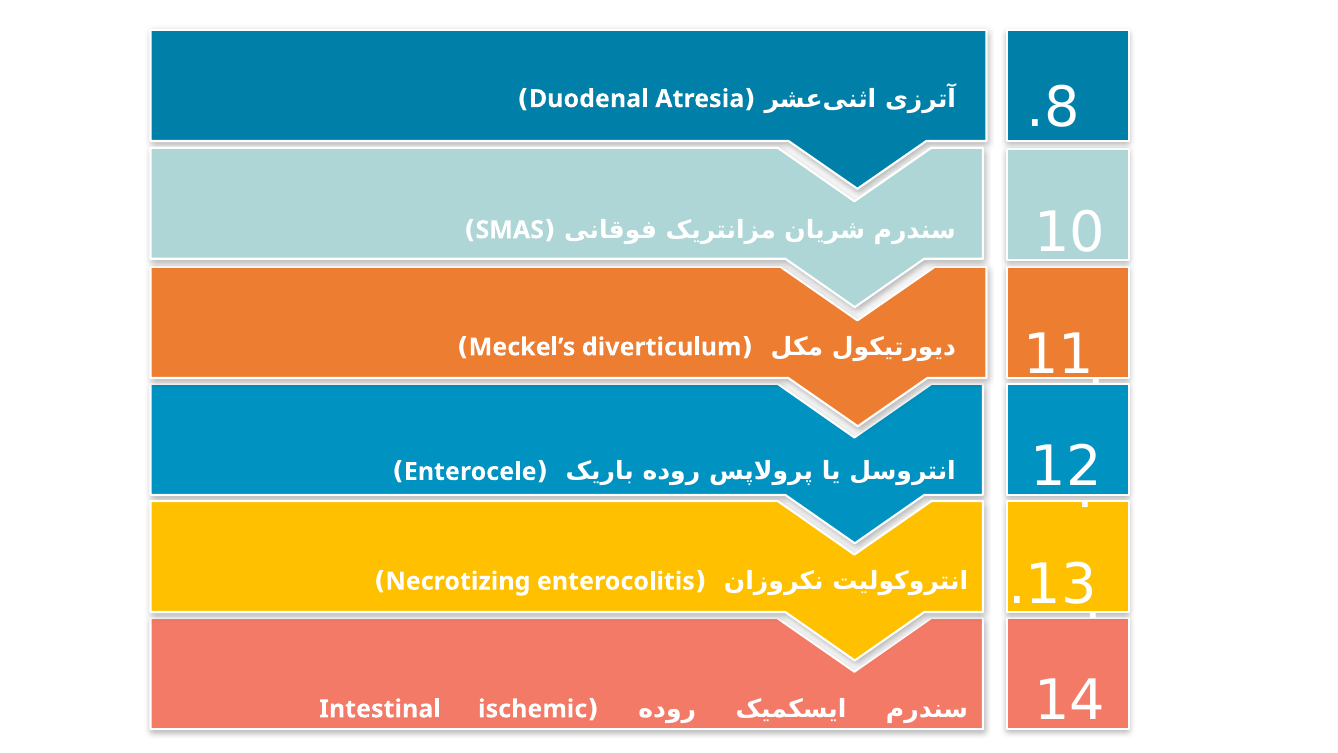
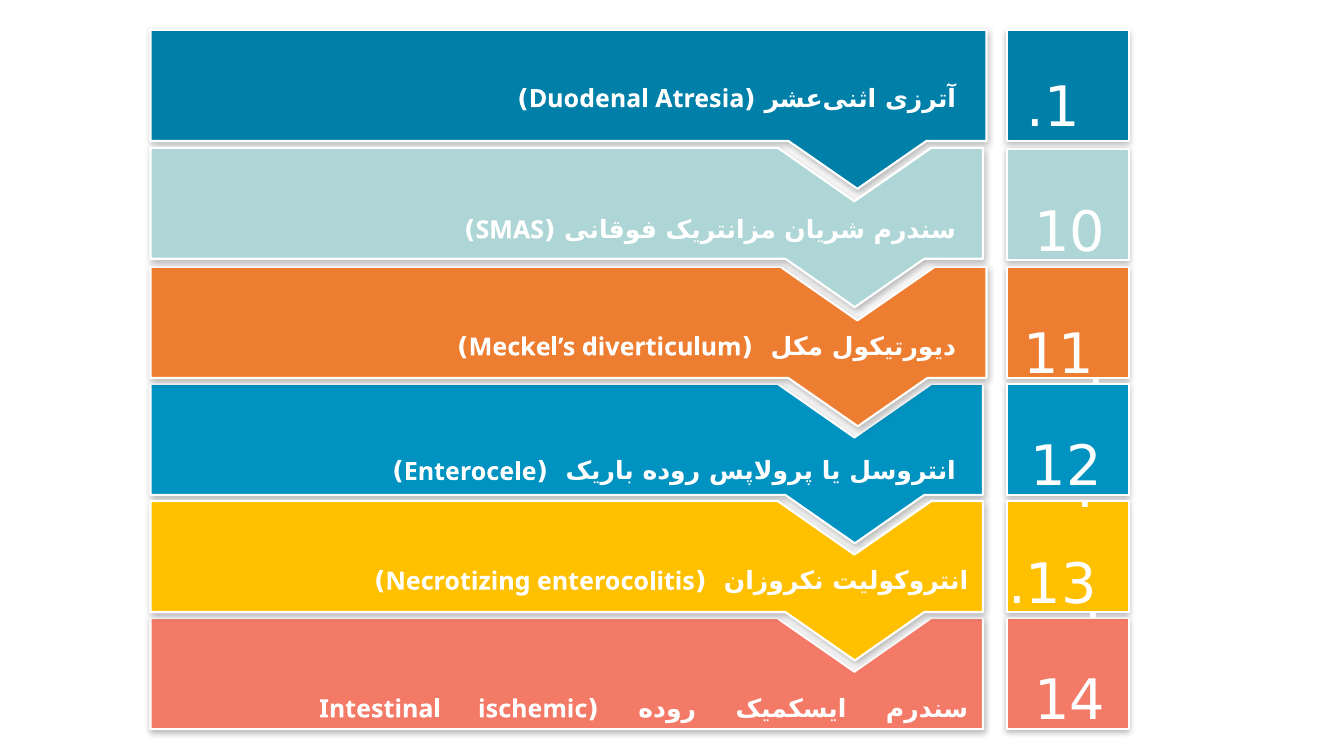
8: 8 -> 1
